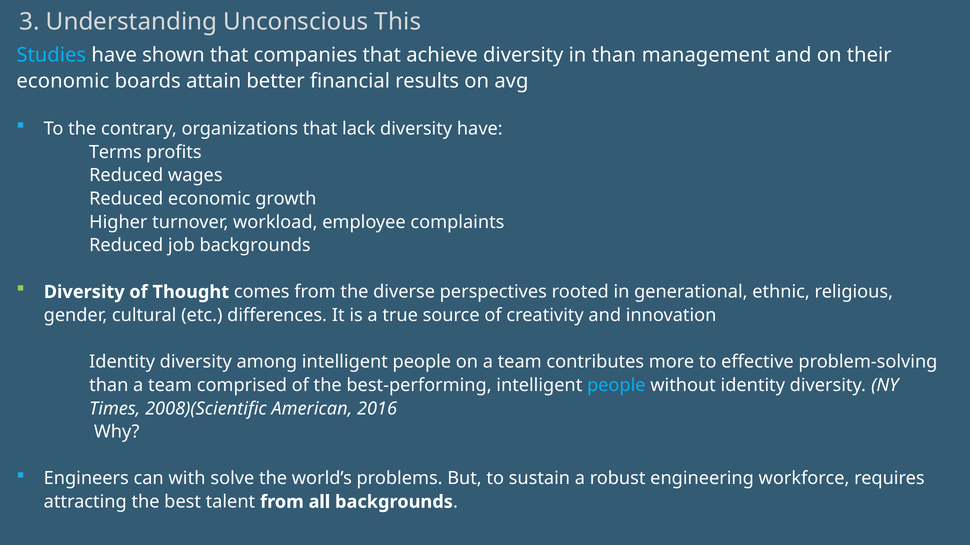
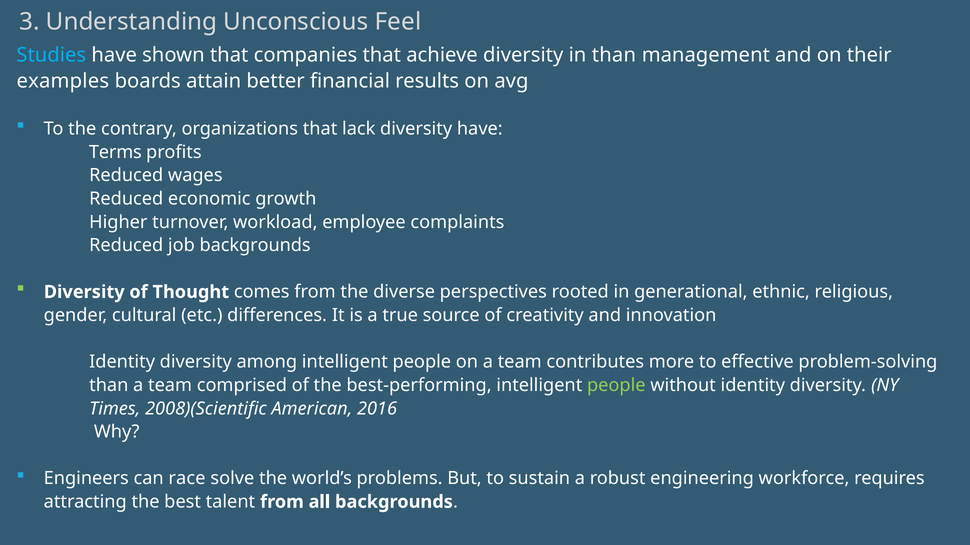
This: This -> Feel
economic at (63, 81): economic -> examples
people at (616, 386) colour: light blue -> light green
with: with -> race
